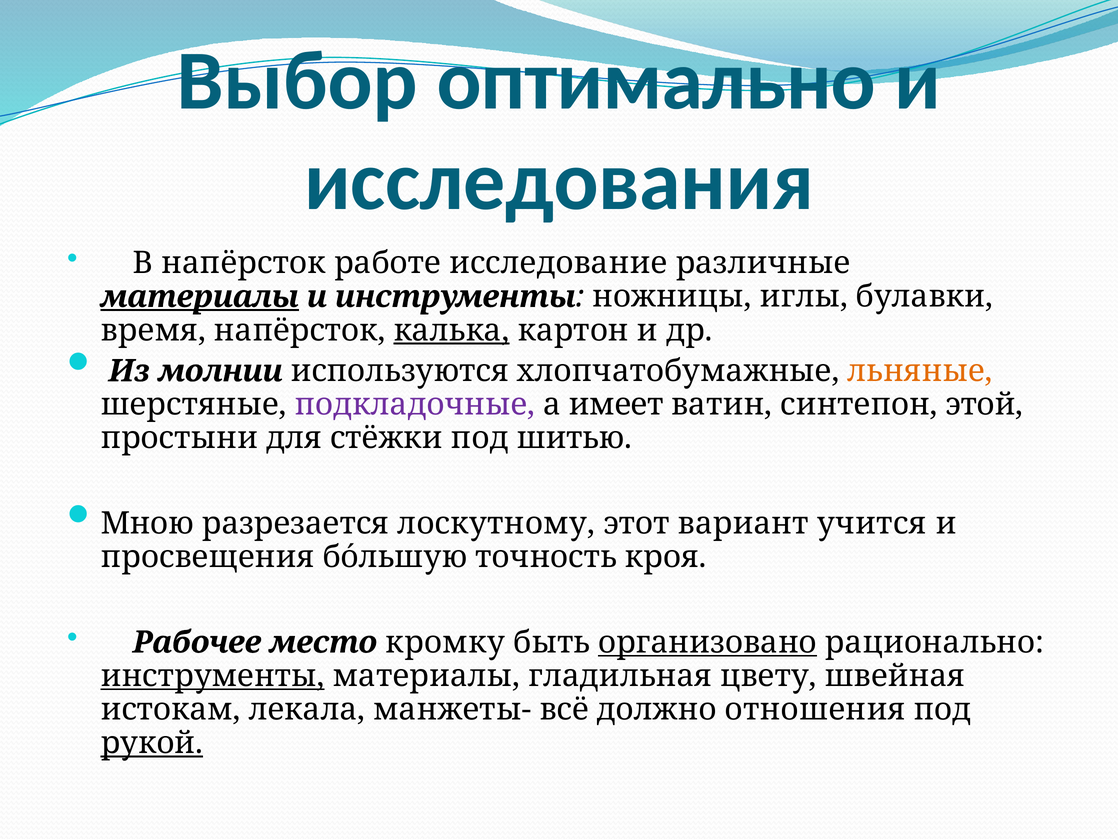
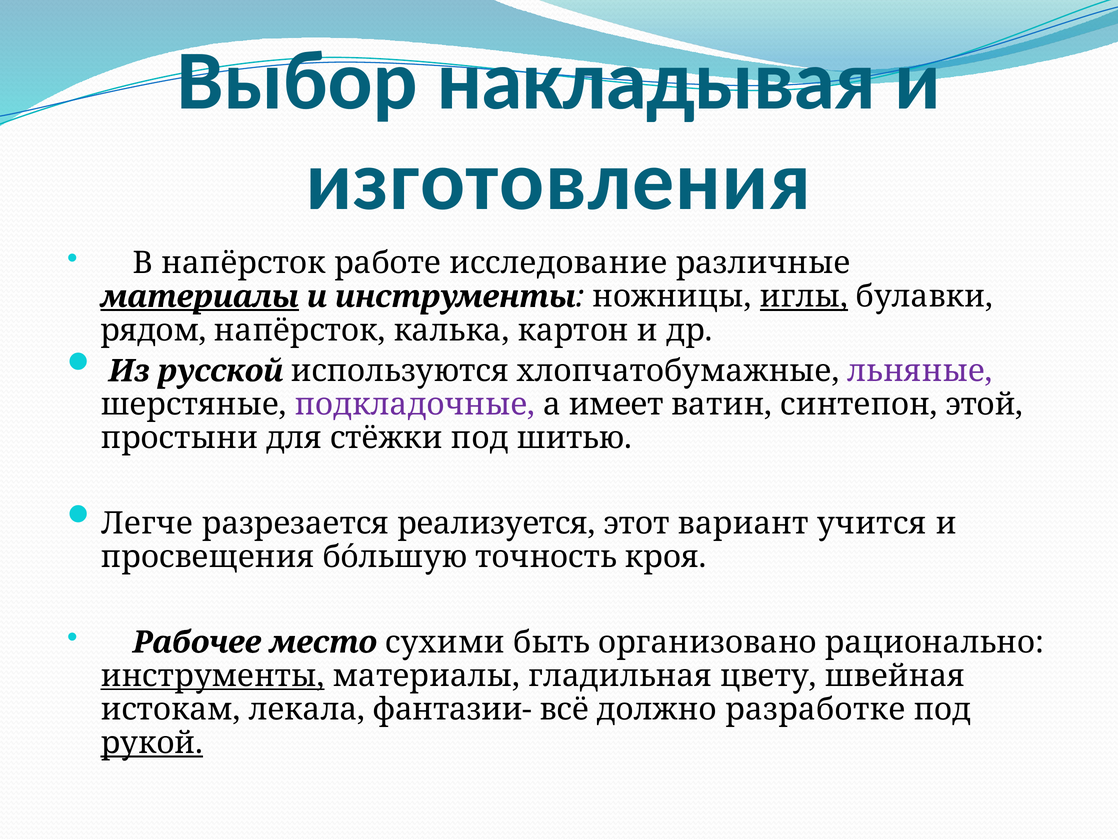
оптимально: оптимально -> накладывая
исследования: исследования -> изготовления
иглы underline: none -> present
время: время -> рядом
калька underline: present -> none
молнии: молнии -> русской
льняные colour: orange -> purple
Мною: Мною -> Легче
лоскутному: лоскутному -> реализуется
кромку: кромку -> сухими
организовано underline: present -> none
манжеты-: манжеты- -> фантазии-
отношения: отношения -> разработке
